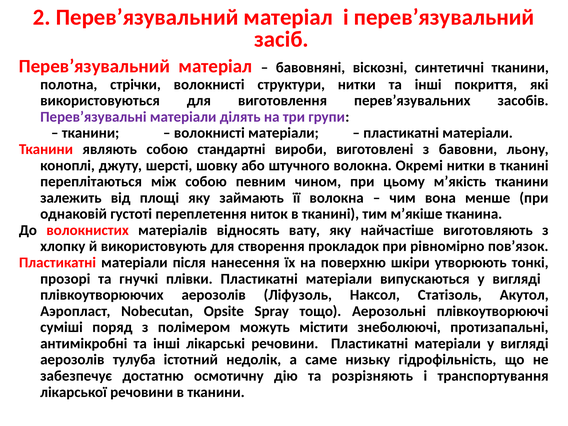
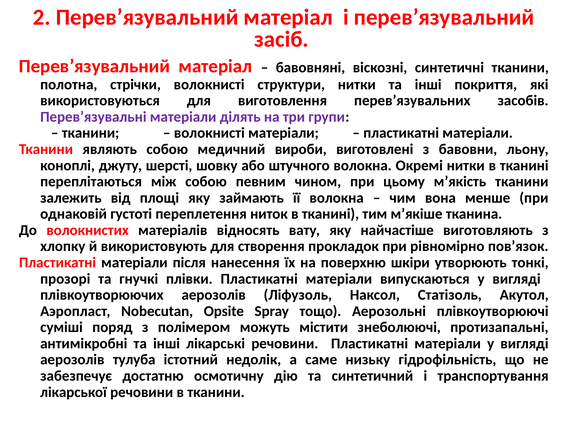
стандартні: стандартні -> медичний
розрізняють: розрізняють -> синтетичний
